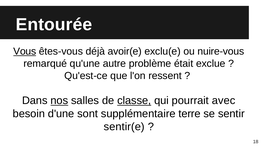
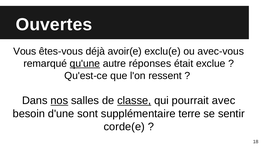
Entourée: Entourée -> Ouvertes
Vous underline: present -> none
nuire-vous: nuire-vous -> avec-vous
qu'une underline: none -> present
problème: problème -> réponses
sentir(e: sentir(e -> corde(e
